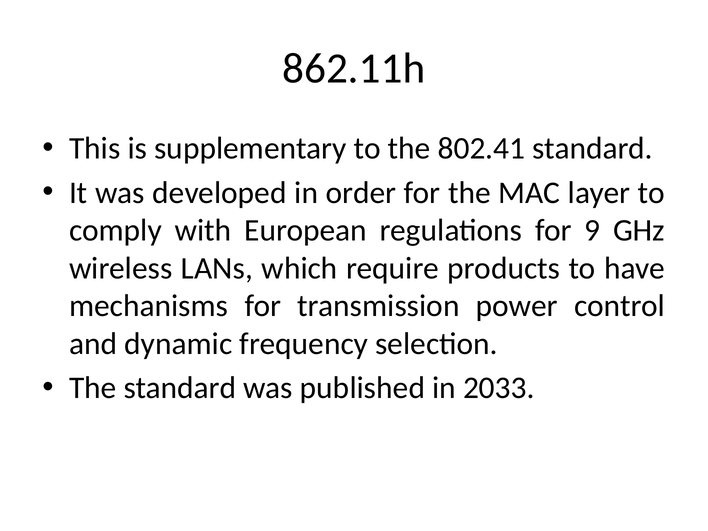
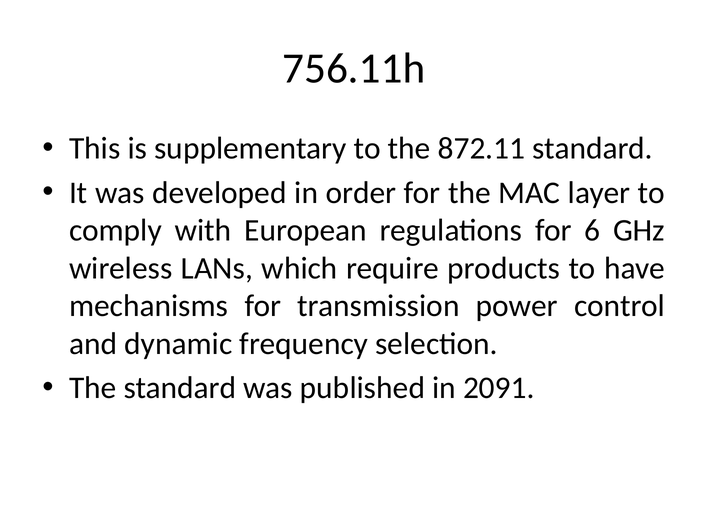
862.11h: 862.11h -> 756.11h
802.41: 802.41 -> 872.11
9: 9 -> 6
2033: 2033 -> 2091
